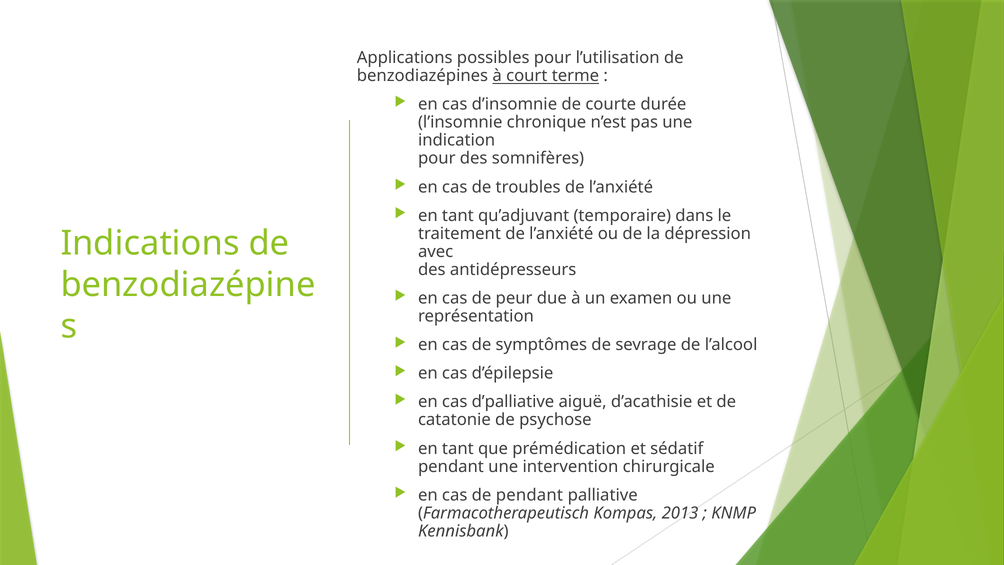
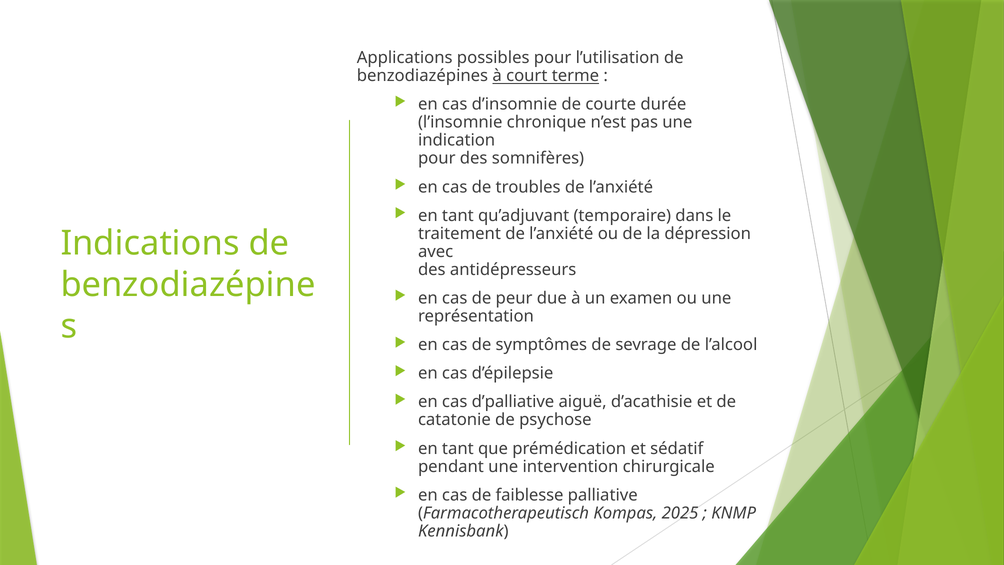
de pendant: pendant -> faiblesse
2013: 2013 -> 2025
